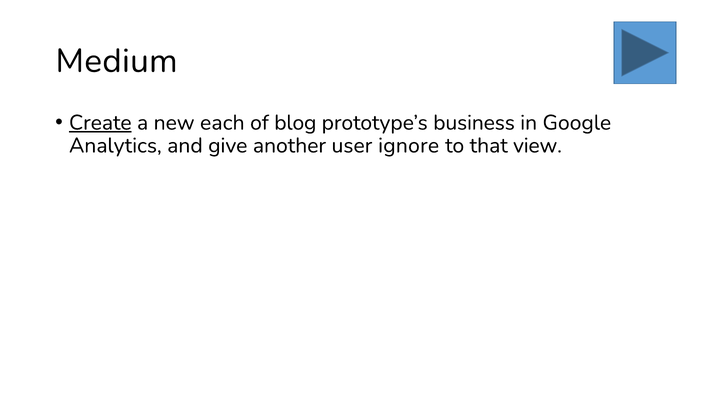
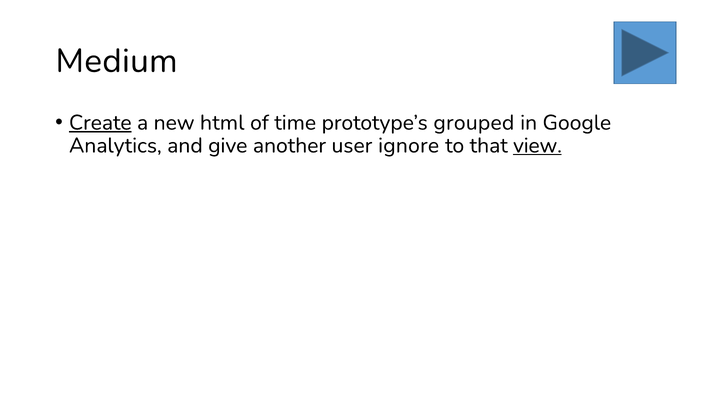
each: each -> html
blog: blog -> time
business: business -> grouped
view underline: none -> present
